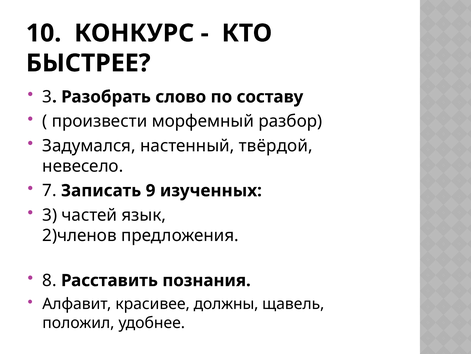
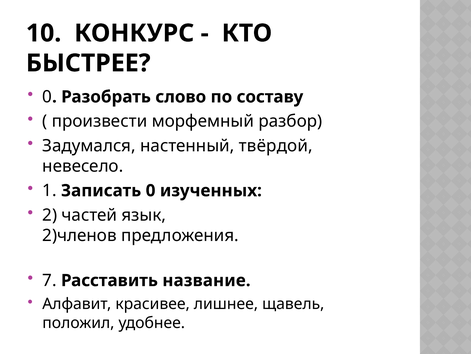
3 at (47, 97): 3 -> 0
7: 7 -> 1
Записать 9: 9 -> 0
3 at (50, 215): 3 -> 2
8: 8 -> 7
познания: познания -> название
должны: должны -> лишнее
